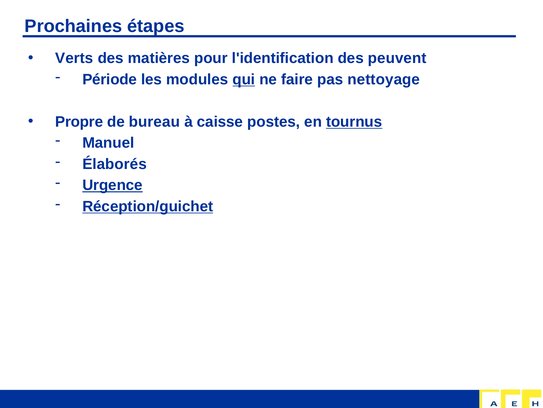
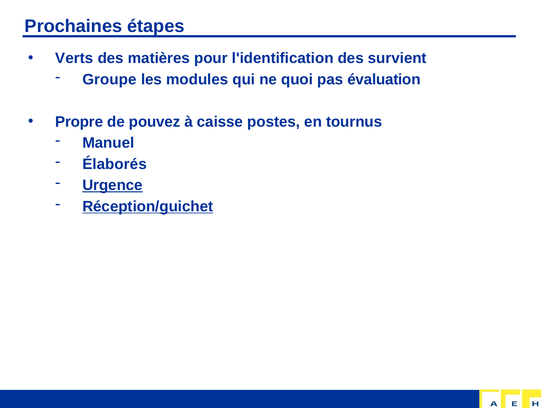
peuvent: peuvent -> survient
Période: Période -> Groupe
qui underline: present -> none
faire: faire -> quoi
nettoyage: nettoyage -> évaluation
bureau: bureau -> pouvez
tournus underline: present -> none
